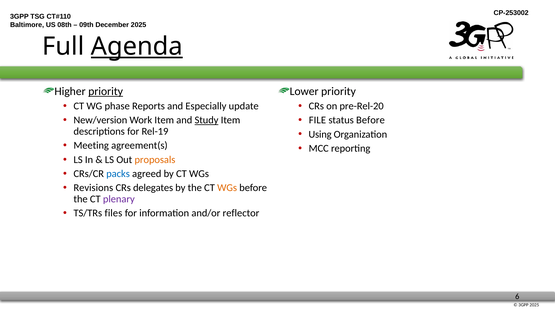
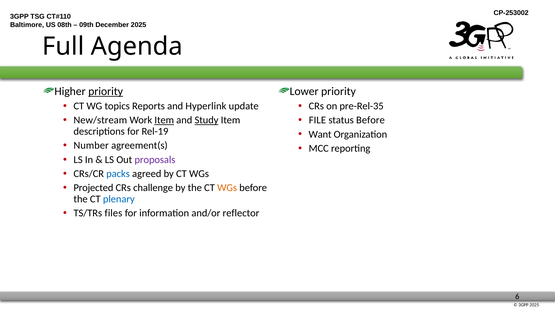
Agenda underline: present -> none
phase: phase -> topics
Especially: Especially -> Hyperlink
pre-Rel-20: pre-Rel-20 -> pre-Rel-35
New/version: New/version -> New/stream
Item at (164, 120) underline: none -> present
Using: Using -> Want
Meeting: Meeting -> Number
proposals colour: orange -> purple
Revisions: Revisions -> Projected
delegates: delegates -> challenge
plenary colour: purple -> blue
